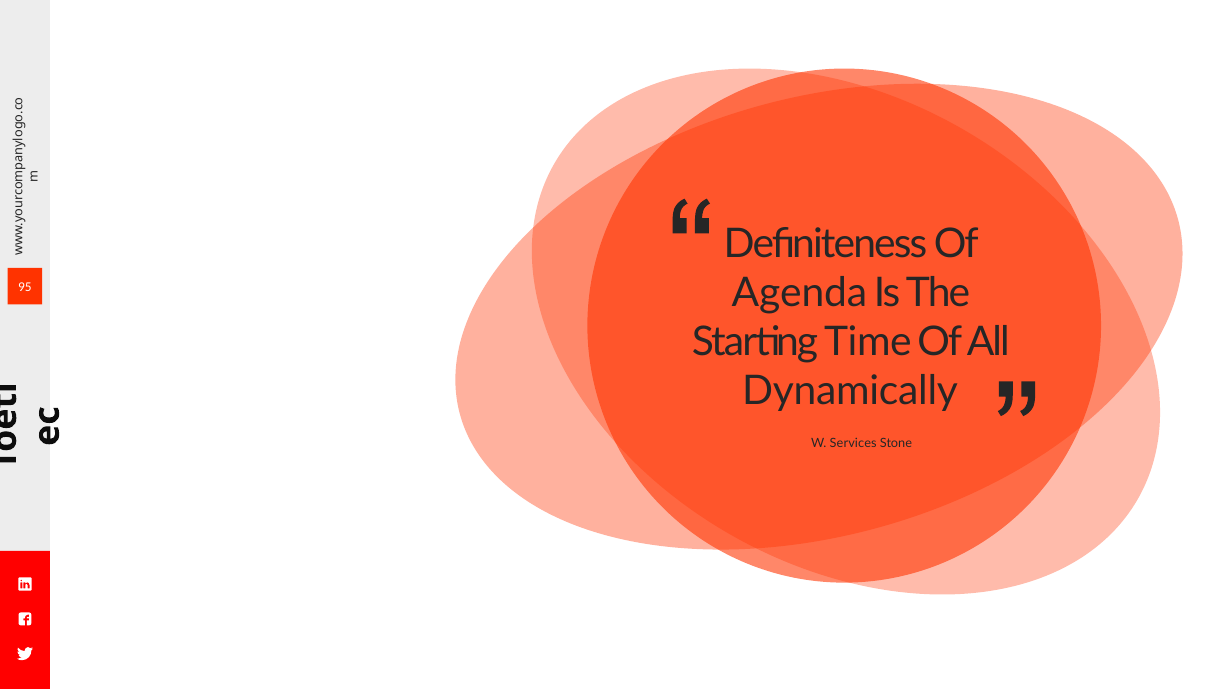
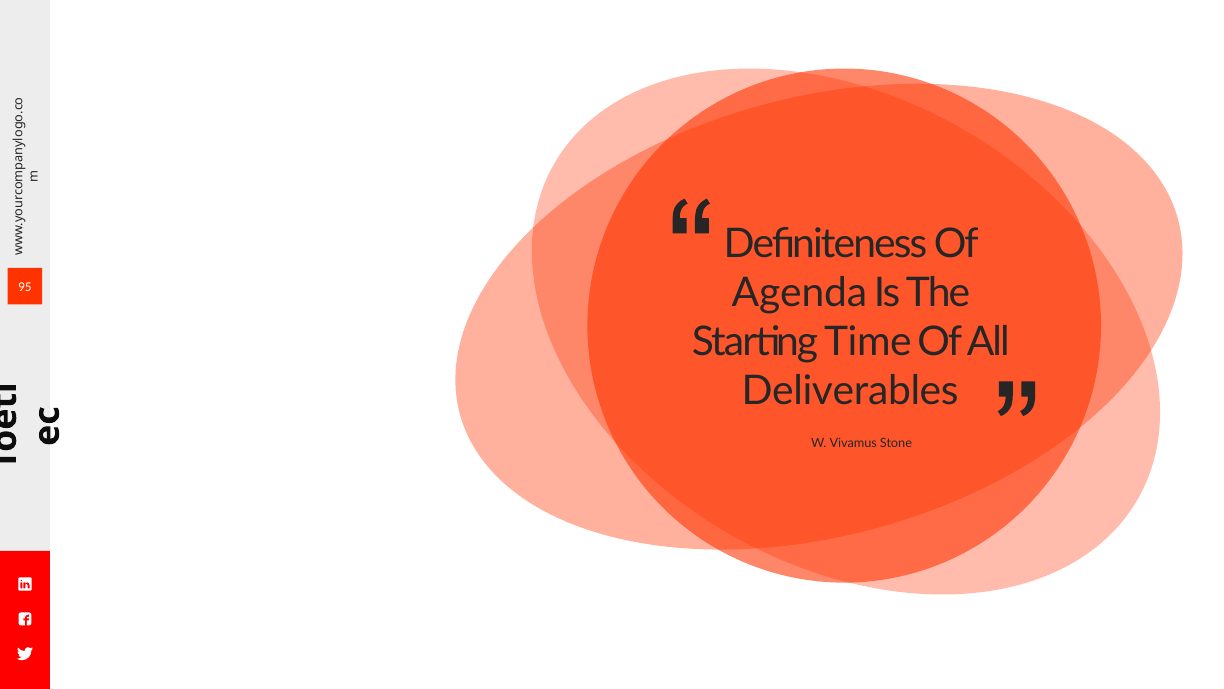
Dynamically: Dynamically -> Deliverables
Services: Services -> Vivamus
